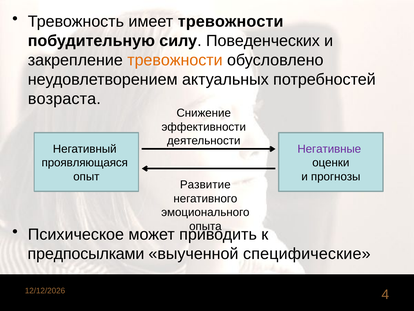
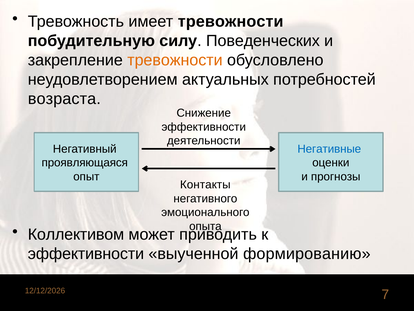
Негативные colour: purple -> blue
Развитие: Развитие -> Контакты
Психическое: Психическое -> Коллективом
предпосылками at (86, 253): предпосылками -> эффективности
специфические: специфические -> формированию
4: 4 -> 7
